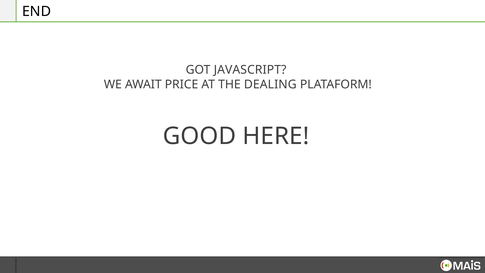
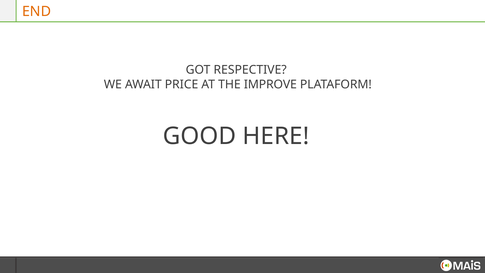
END colour: black -> orange
JAVASCRIPT: JAVASCRIPT -> RESPECTIVE
DEALING: DEALING -> IMPROVE
